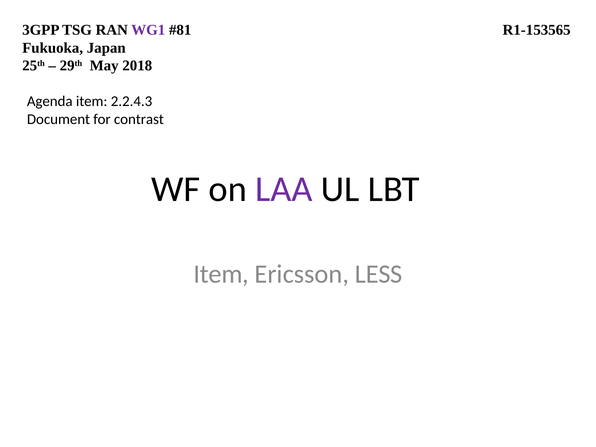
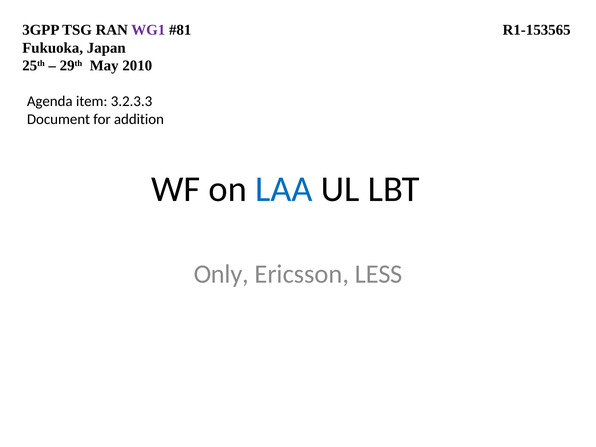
2018: 2018 -> 2010
2.2.4.3: 2.2.4.3 -> 3.2.3.3
contrast: contrast -> addition
LAA colour: purple -> blue
Item at (221, 274): Item -> Only
